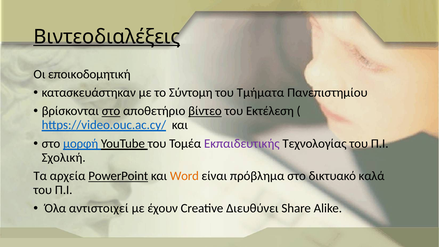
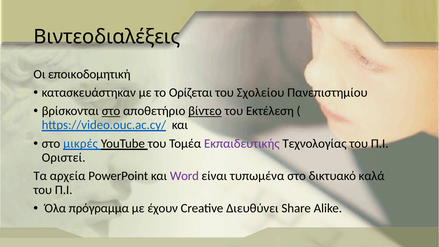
Βιντεοδιαλέξεις underline: present -> none
Σύντομη: Σύντομη -> Ορίζεται
Τμήματα: Τμήματα -> Σχολείου
μορφή: μορφή -> μικρές
Σχολική: Σχολική -> Οριστεί
PowerPoint underline: present -> none
Word colour: orange -> purple
πρόβλημα: πρόβλημα -> τυπωμένα
αντιστοιχεί: αντιστοιχεί -> πρόγραμμα
